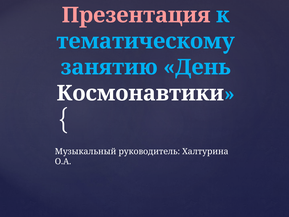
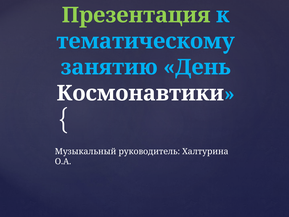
Презентация colour: pink -> light green
